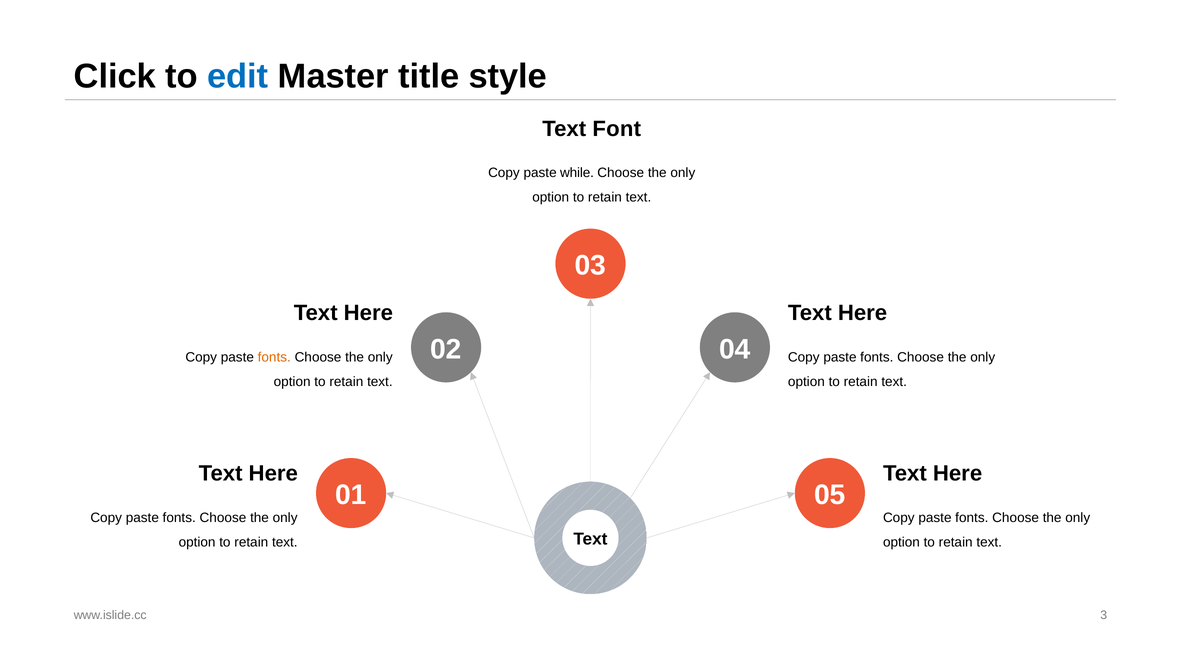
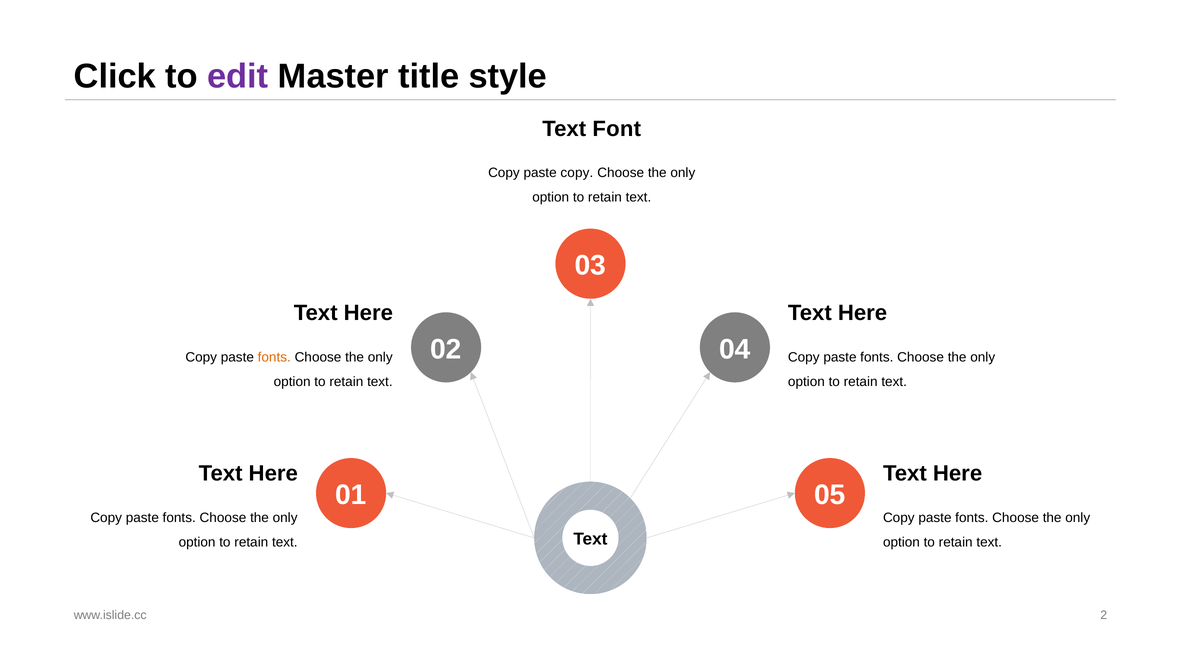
edit colour: blue -> purple
paste while: while -> copy
3: 3 -> 2
